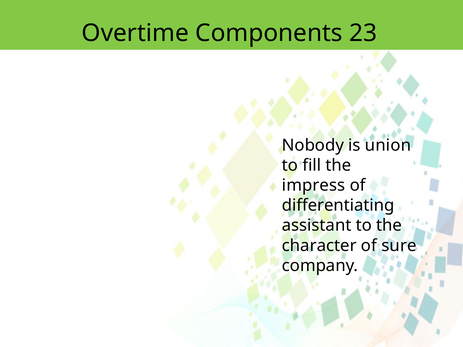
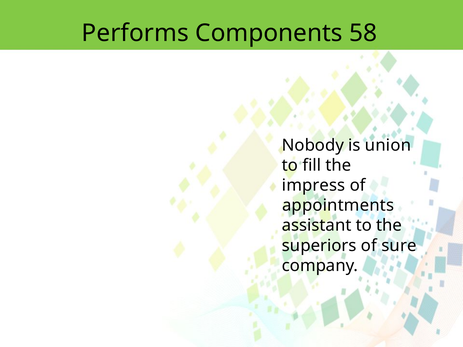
Overtime: Overtime -> Performs
23: 23 -> 58
differentiating: differentiating -> appointments
character: character -> superiors
